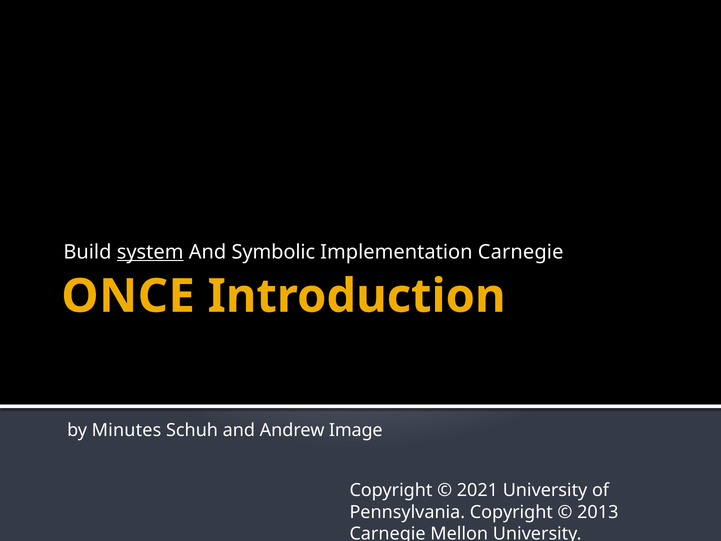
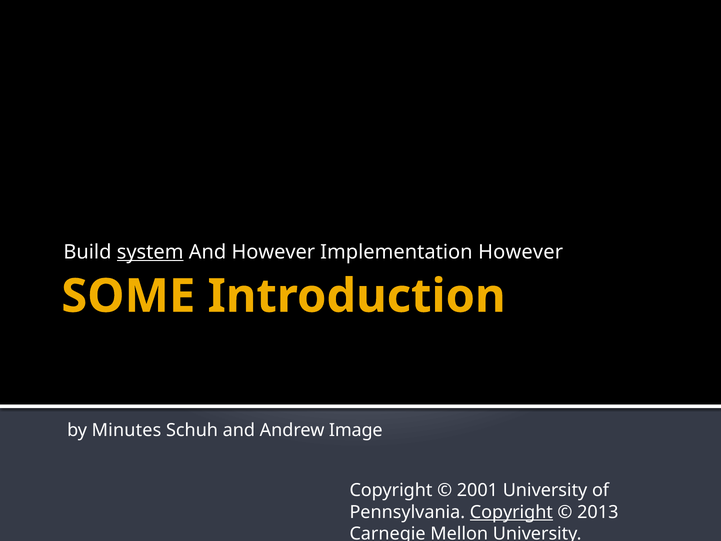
And Symbolic: Symbolic -> However
Implementation Carnegie: Carnegie -> However
ONCE: ONCE -> SOME
2021: 2021 -> 2001
Copyright at (511, 512) underline: none -> present
